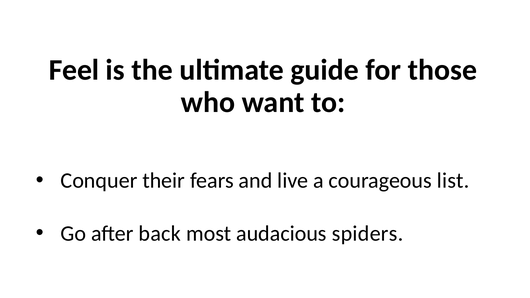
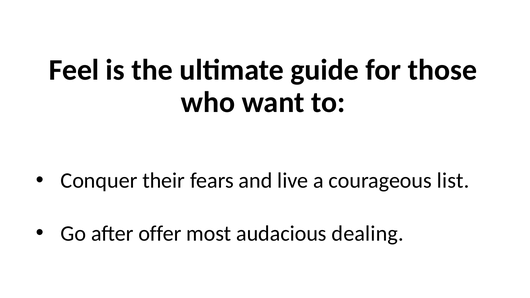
back: back -> offer
spiders: spiders -> dealing
